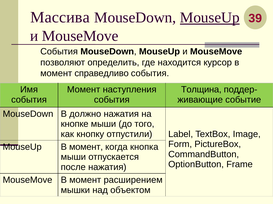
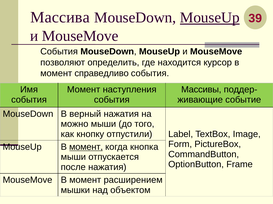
Толщина: Толщина -> Массивы
должно: должно -> верный
кнопке: кнопке -> можно
момент at (86, 147) underline: none -> present
